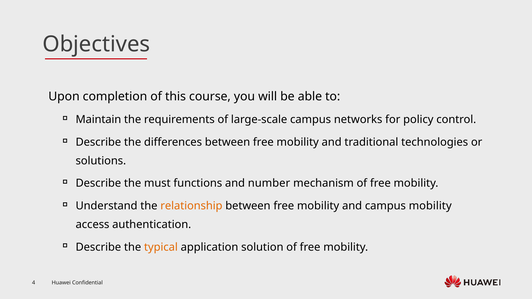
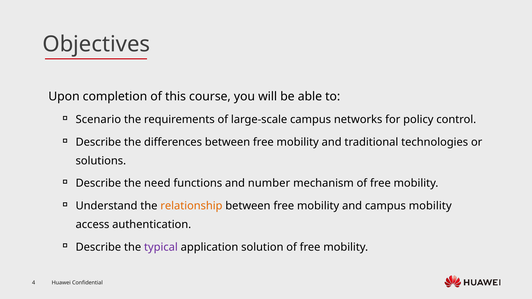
Maintain: Maintain -> Scenario
must: must -> need
typical colour: orange -> purple
